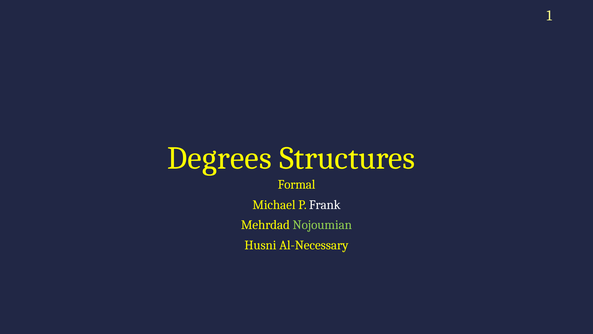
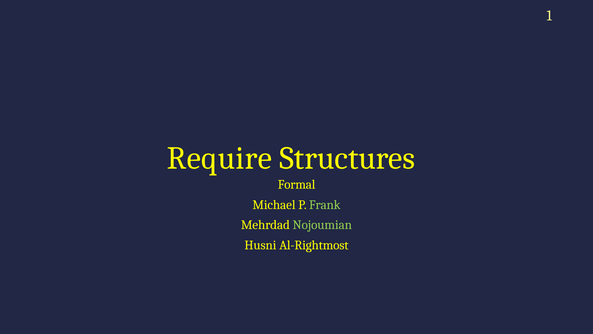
Degrees: Degrees -> Require
Frank colour: white -> light green
Al-Necessary: Al-Necessary -> Al-Rightmost
